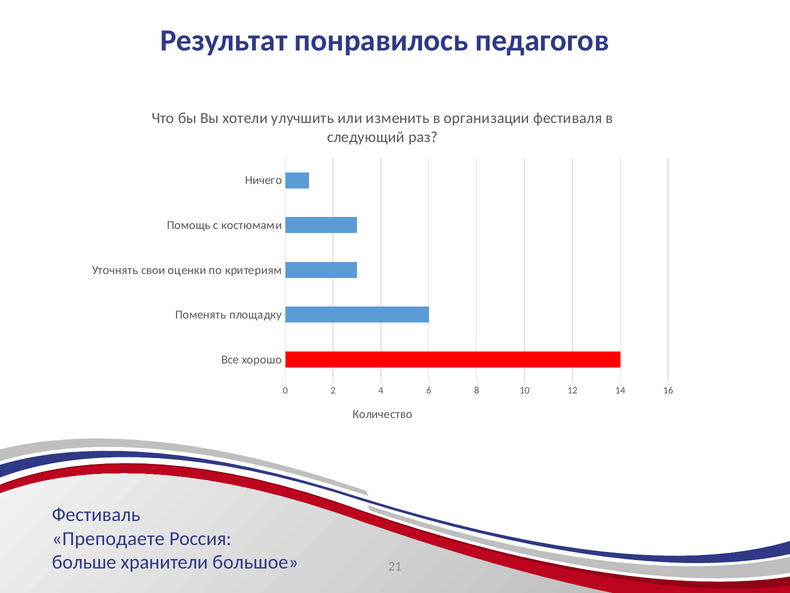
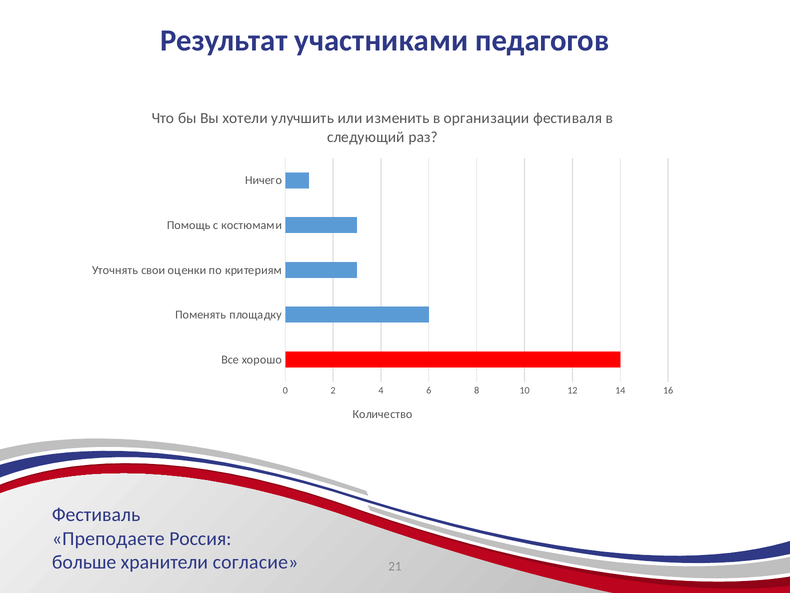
понравилось: понравилось -> участниками
большое: большое -> согласие
